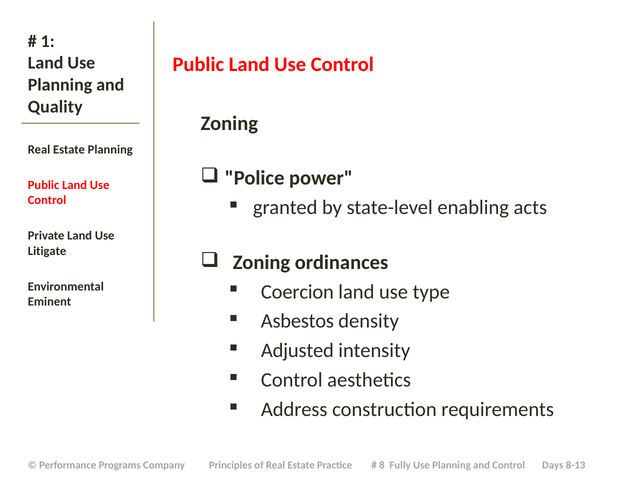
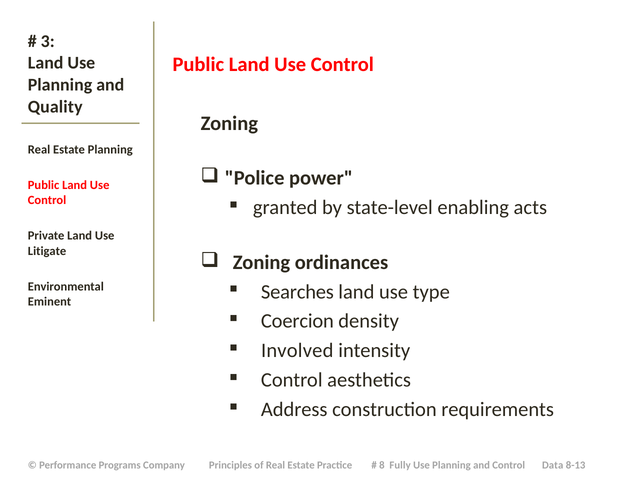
1: 1 -> 3
Coercion: Coercion -> Searches
Asbestos: Asbestos -> Coercion
Adjusted: Adjusted -> Involved
Days: Days -> Data
